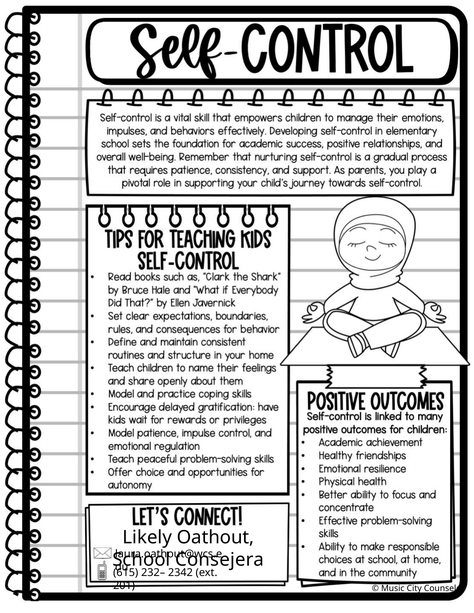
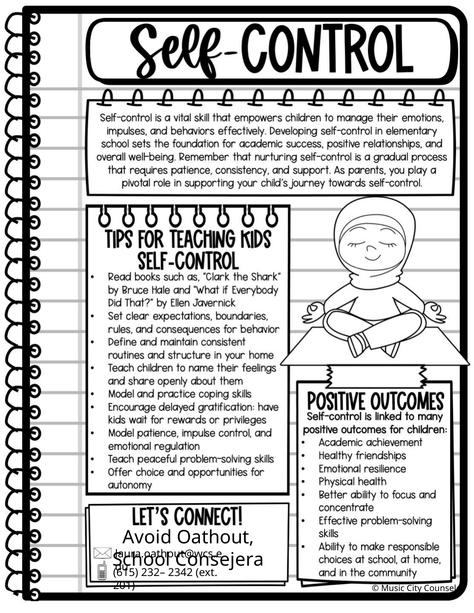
Likely: Likely -> Avoid
